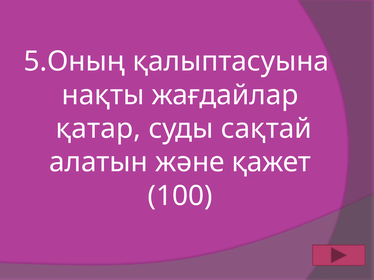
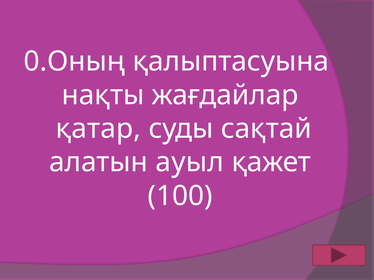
5.Оның: 5.Оның -> 0.Оның
және: және -> ауыл
